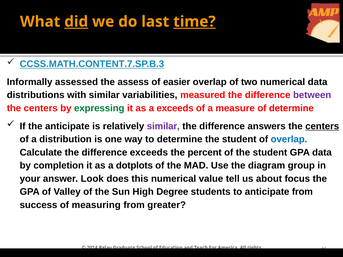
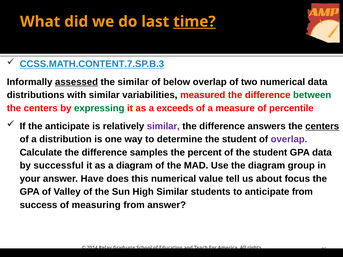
did underline: present -> none
assessed underline: none -> present
the assess: assess -> similar
easier: easier -> below
between colour: purple -> green
of determine: determine -> percentile
overlap at (289, 139) colour: blue -> purple
difference exceeds: exceeds -> samples
completion: completion -> successful
a dotplots: dotplots -> diagram
Look: Look -> Have
High Degree: Degree -> Similar
from greater: greater -> answer
